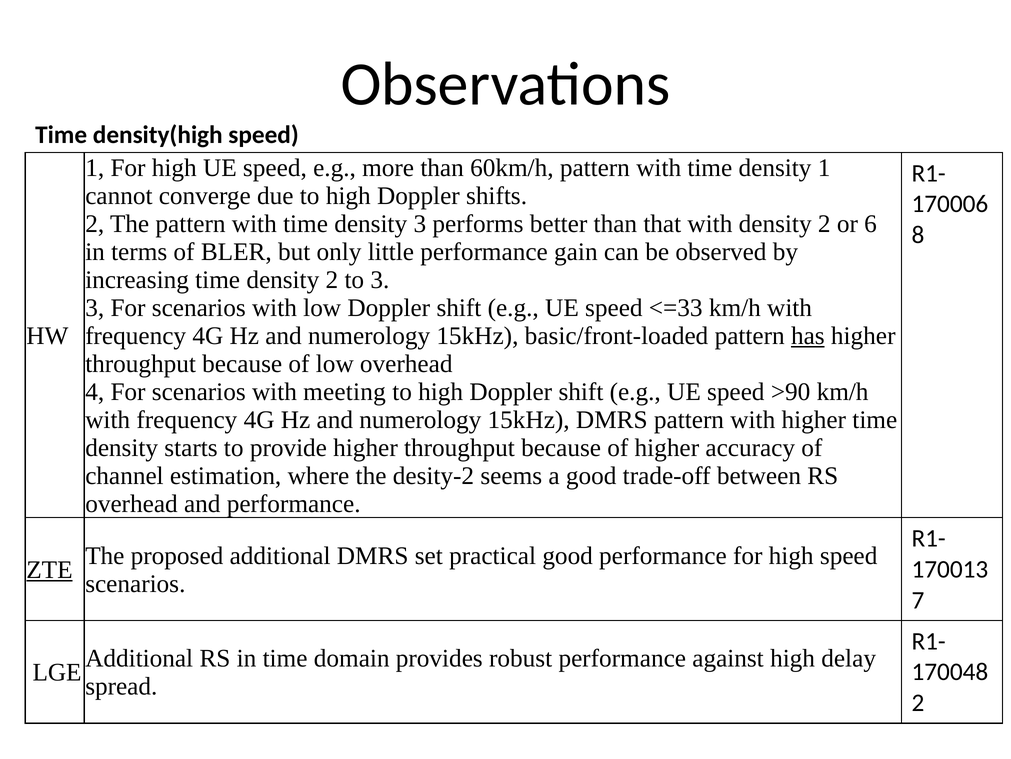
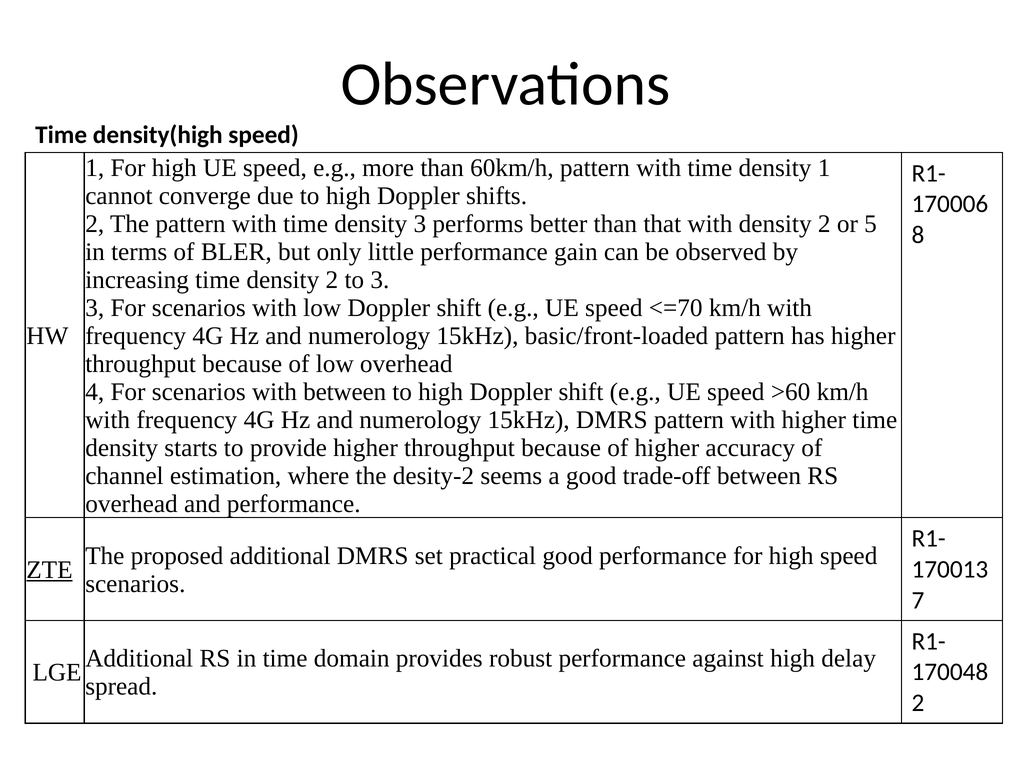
6: 6 -> 5
<=33: <=33 -> <=70
has underline: present -> none
with meeting: meeting -> between
>90: >90 -> >60
